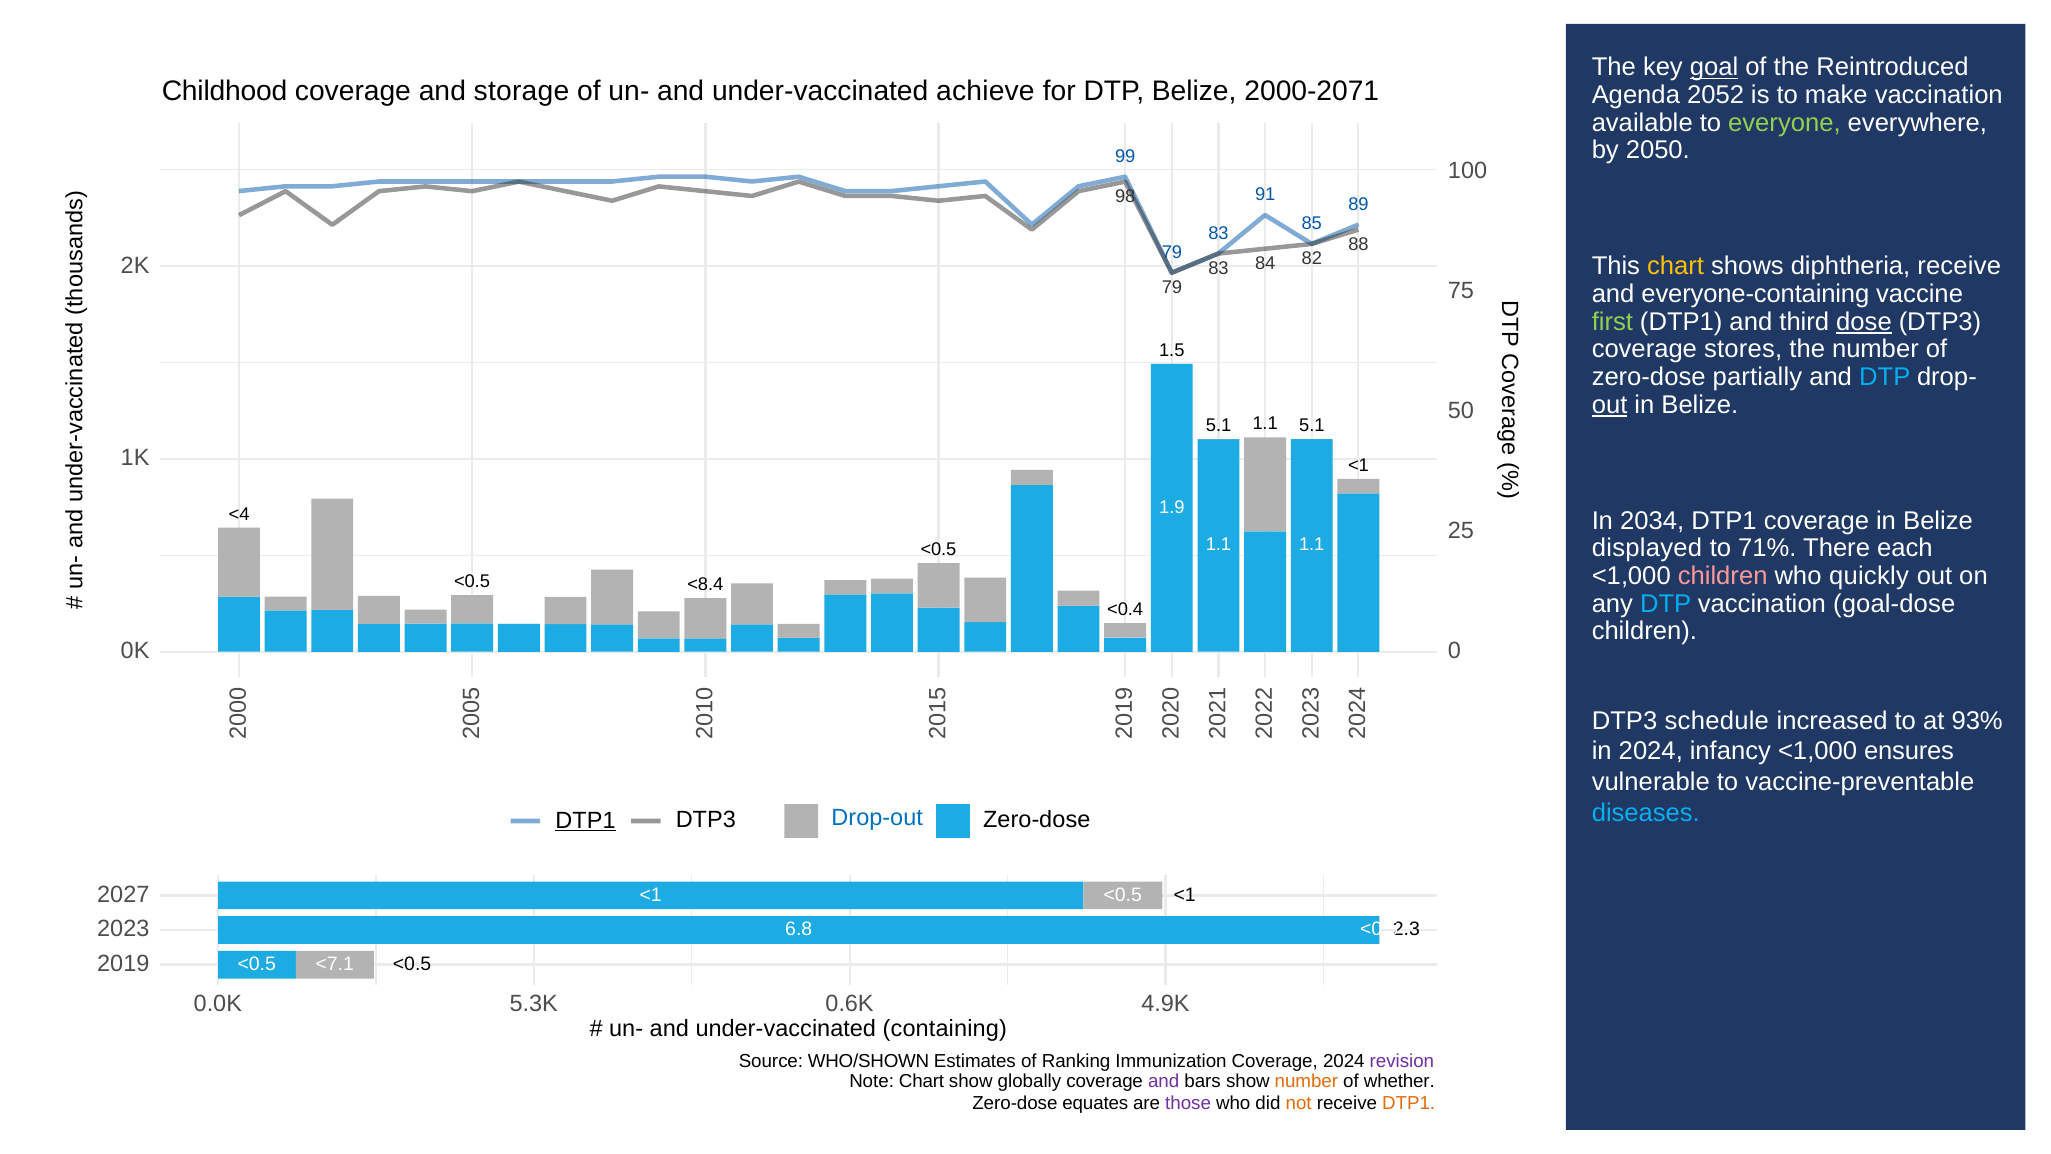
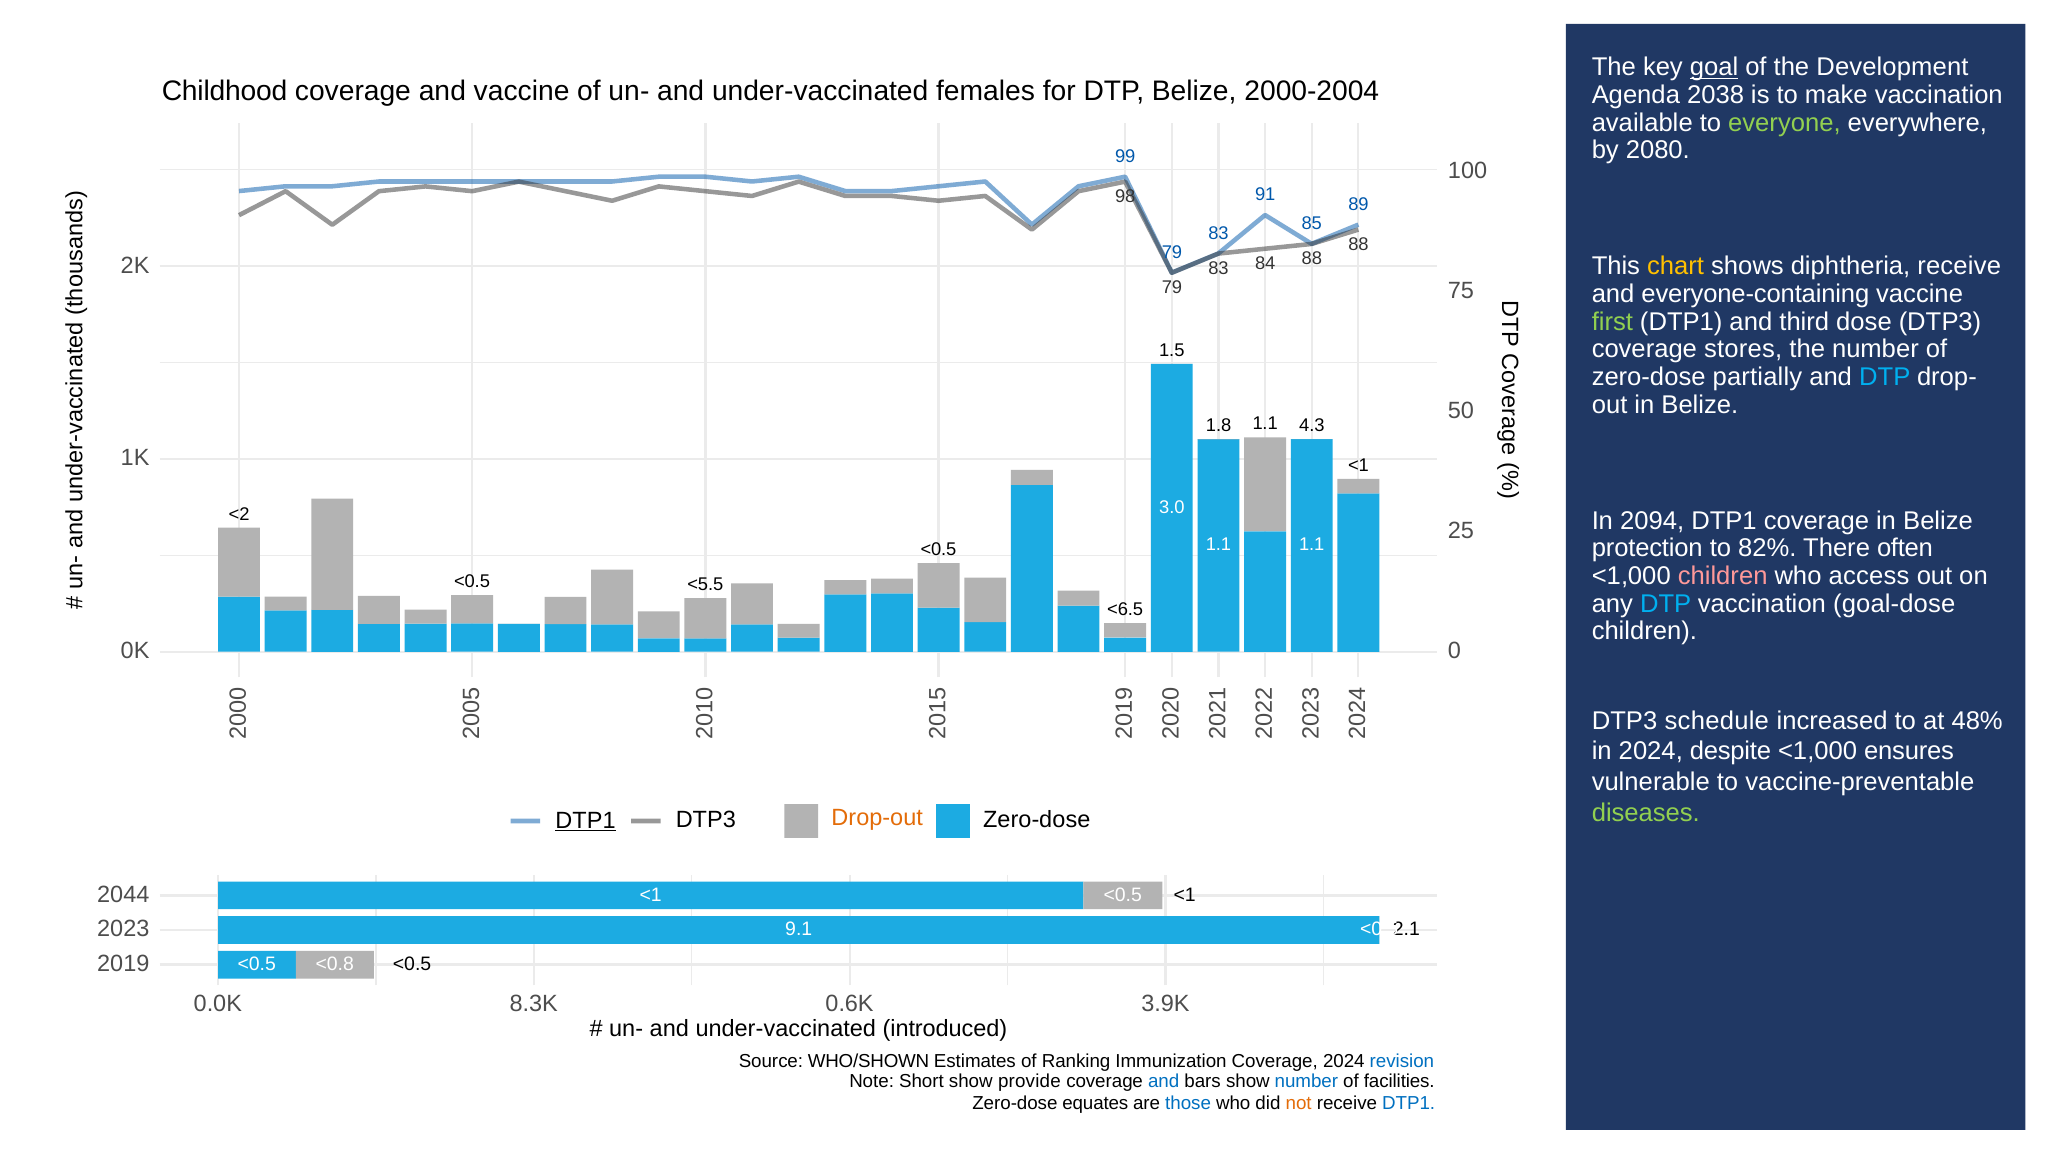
Reintroduced: Reintroduced -> Development
and storage: storage -> vaccine
achieve: achieve -> females
2000-2071: 2000-2071 -> 2000-2004
2052: 2052 -> 2038
2050: 2050 -> 2080
84 82: 82 -> 88
dose underline: present -> none
out at (1610, 405) underline: present -> none
5.1 at (1219, 425): 5.1 -> 1.8
1.1 5.1: 5.1 -> 4.3
1.9: 1.9 -> 3.0
<4: <4 -> <2
2034: 2034 -> 2094
displayed: displayed -> protection
71%: 71% -> 82%
each: each -> often
quickly: quickly -> access
<8.4: <8.4 -> <5.5
<0.4: <0.4 -> <6.5
93%: 93% -> 48%
infancy: infancy -> despite
diseases colour: light blue -> light green
Drop-out colour: blue -> orange
2027: 2027 -> 2044
6.8: 6.8 -> 9.1
2.3: 2.3 -> 2.1
<7.1: <7.1 -> <0.8
5.3K: 5.3K -> 8.3K
4.9K: 4.9K -> 3.9K
containing: containing -> introduced
revision at (1402, 1061) colour: purple -> blue
Note Chart: Chart -> Short
globally: globally -> provide
and at (1164, 1081) colour: purple -> blue
number at (1306, 1081) colour: orange -> blue
whether: whether -> facilities
those colour: purple -> blue
DTP1 at (1409, 1103) colour: orange -> blue
